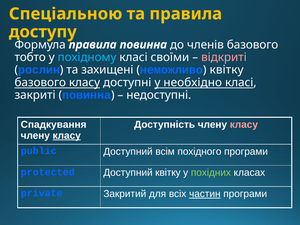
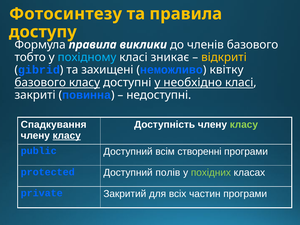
Спеціальною: Спеціальною -> Фотосинтезу
правила повинна: повинна -> виклики
своїми: своїми -> зникає
відкриті colour: pink -> yellow
рослин: рослин -> gibrid
класу at (244, 124) colour: pink -> light green
похідного: похідного -> створенні
Доступний квітку: квітку -> полів
частин underline: present -> none
